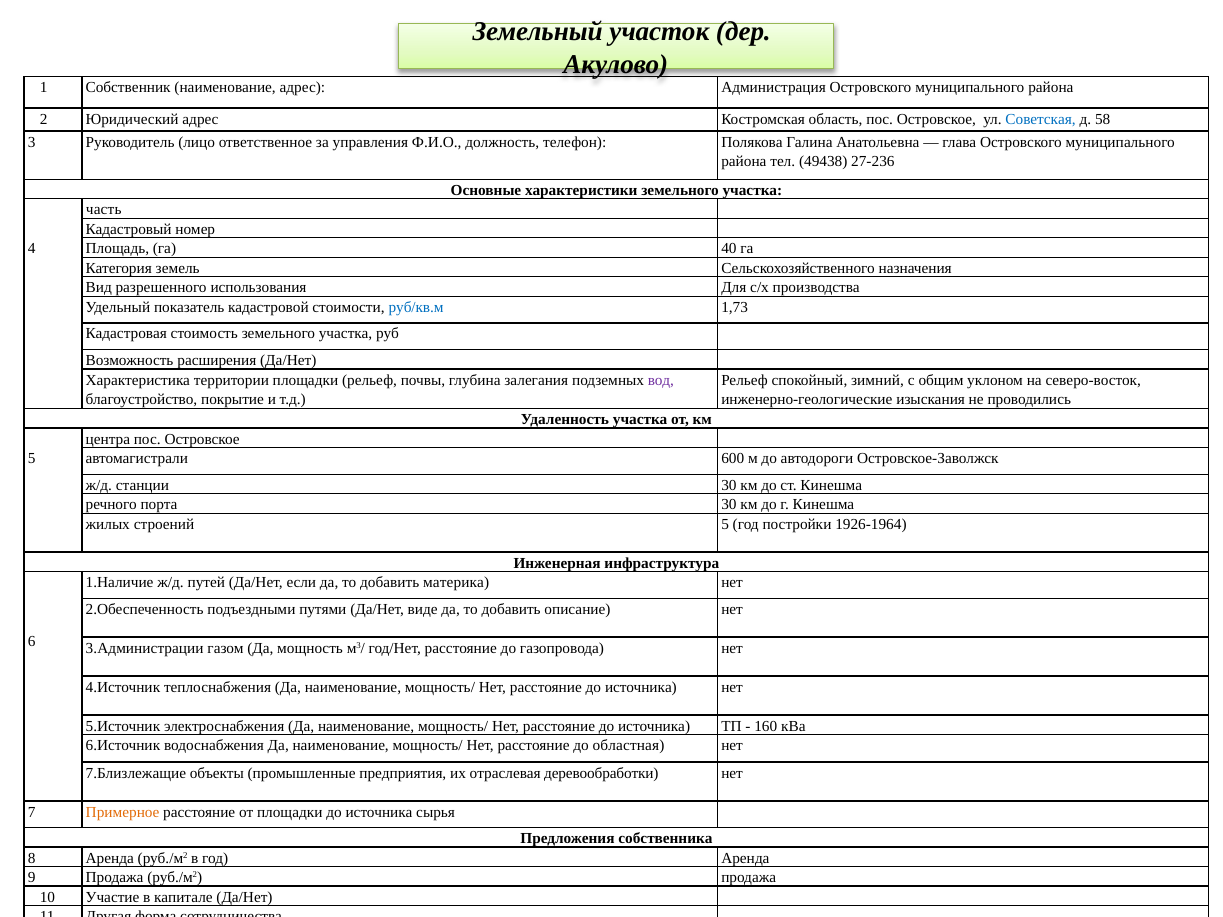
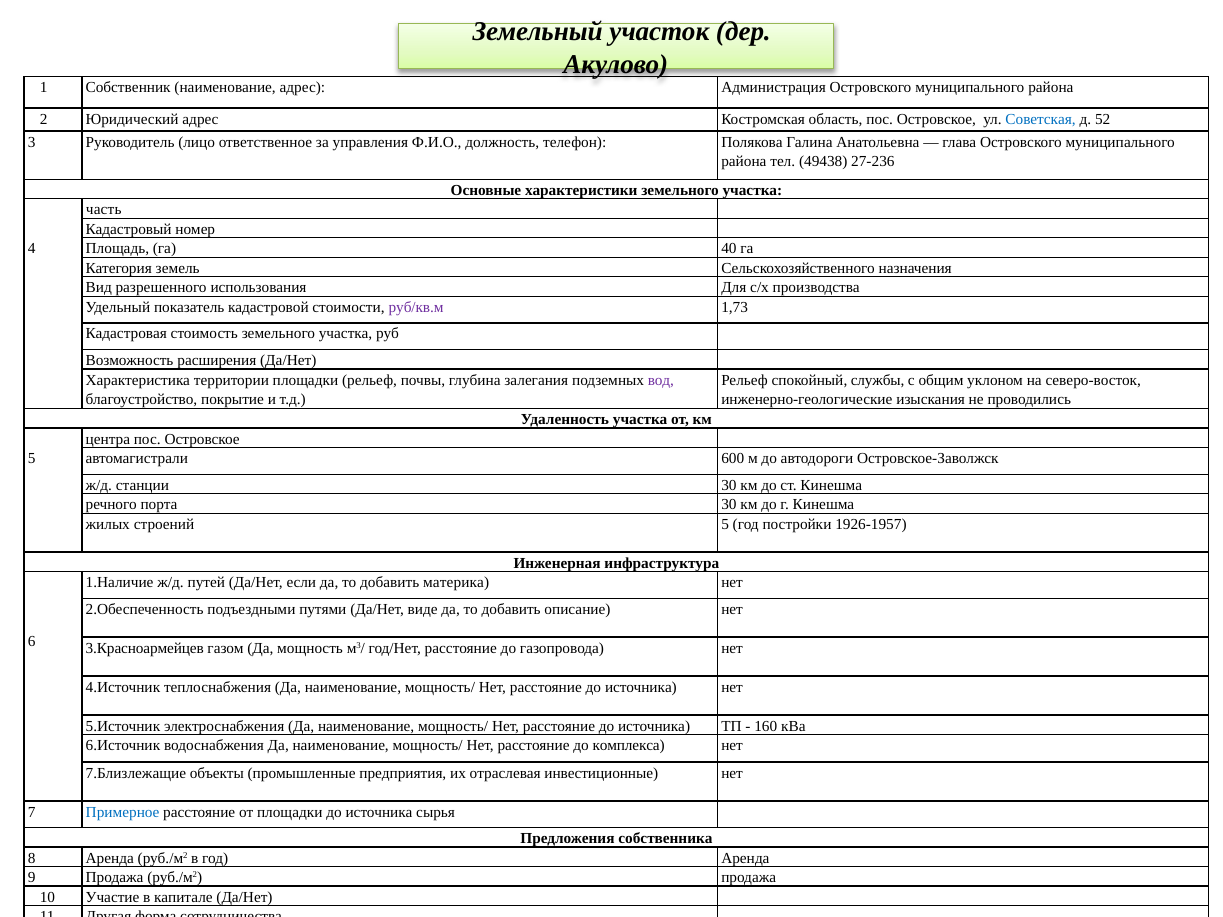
58: 58 -> 52
руб/кв.м colour: blue -> purple
зимний: зимний -> службы
1926-1964: 1926-1964 -> 1926-1957
3.Администрации: 3.Администрации -> 3.Красноармейцев
областная: областная -> комплекса
деревообработки: деревообработки -> инвестиционные
Примерное colour: orange -> blue
